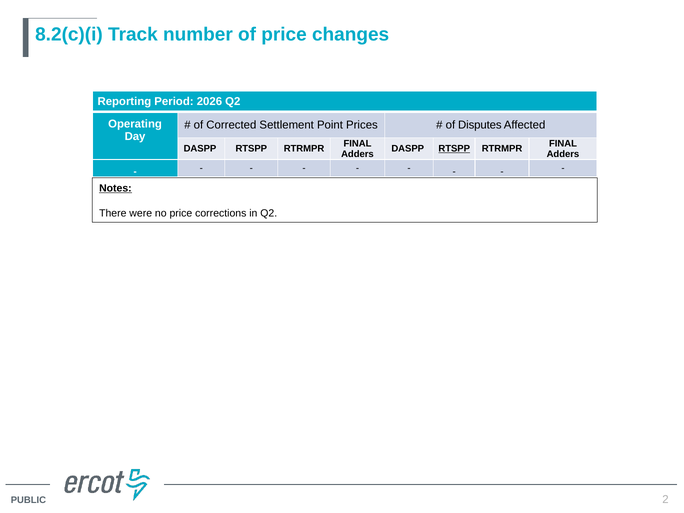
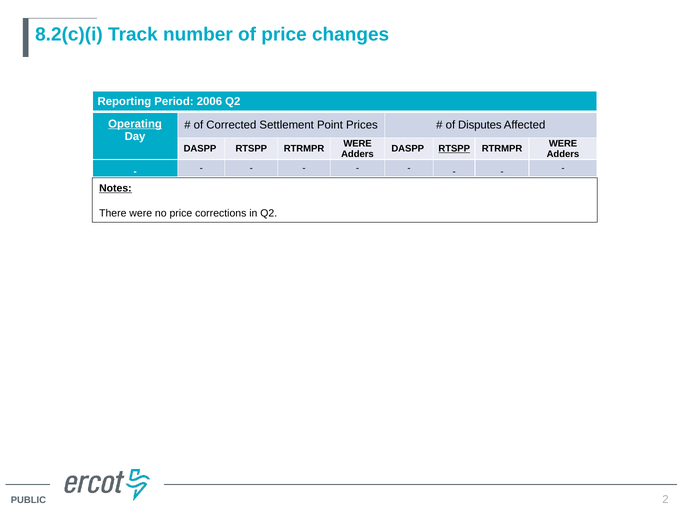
2026: 2026 -> 2006
Operating underline: none -> present
FINAL at (357, 143): FINAL -> WERE
FINAL at (563, 143): FINAL -> WERE
